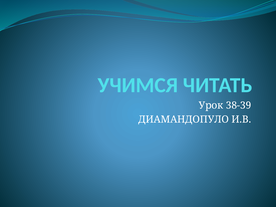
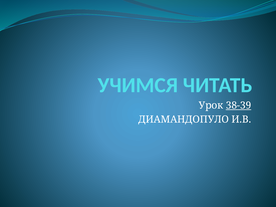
38-39 underline: none -> present
